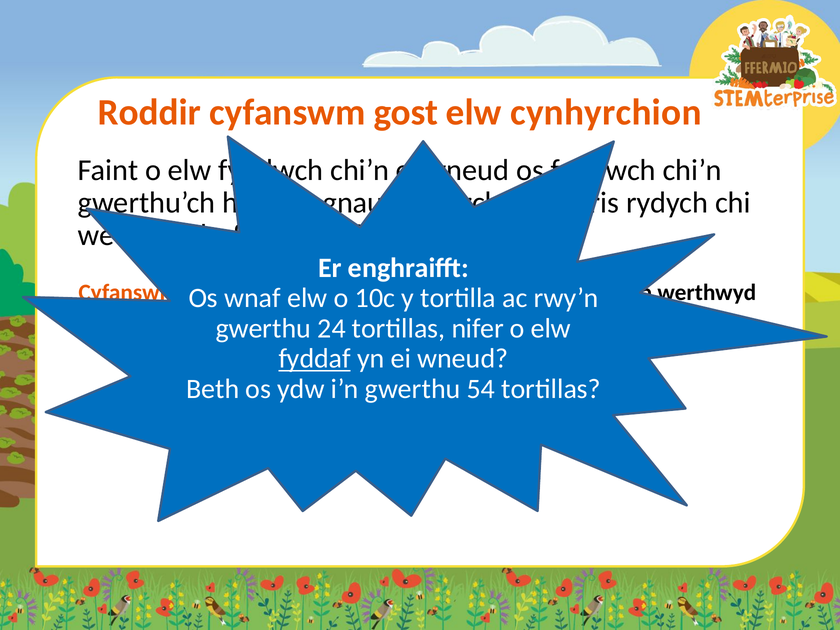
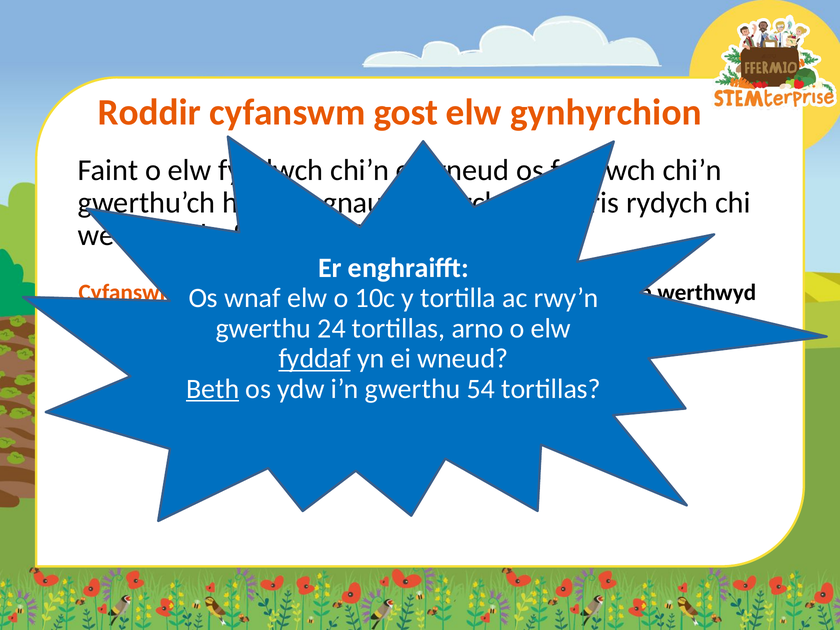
cynhyrchion: cynhyrchion -> gynhyrchion
tortillas nifer: nifer -> arno
Beth underline: none -> present
